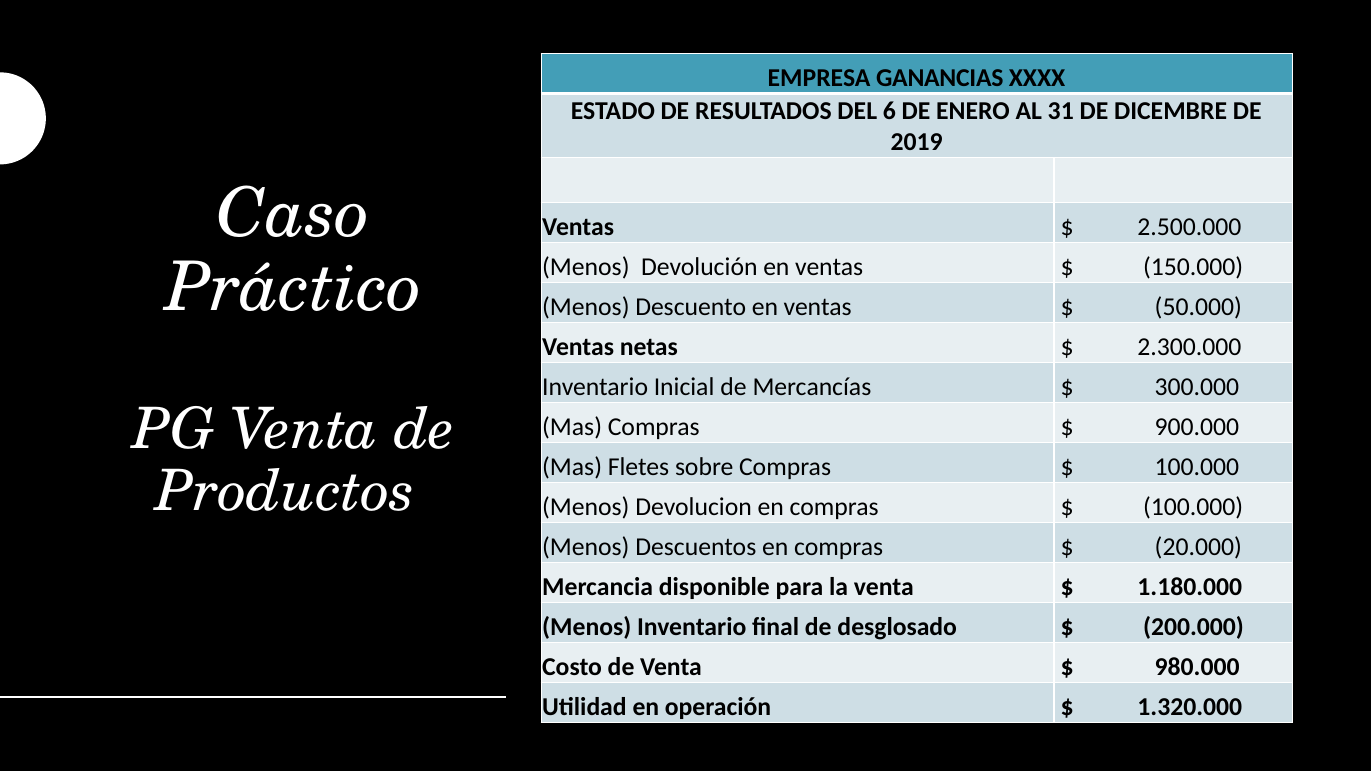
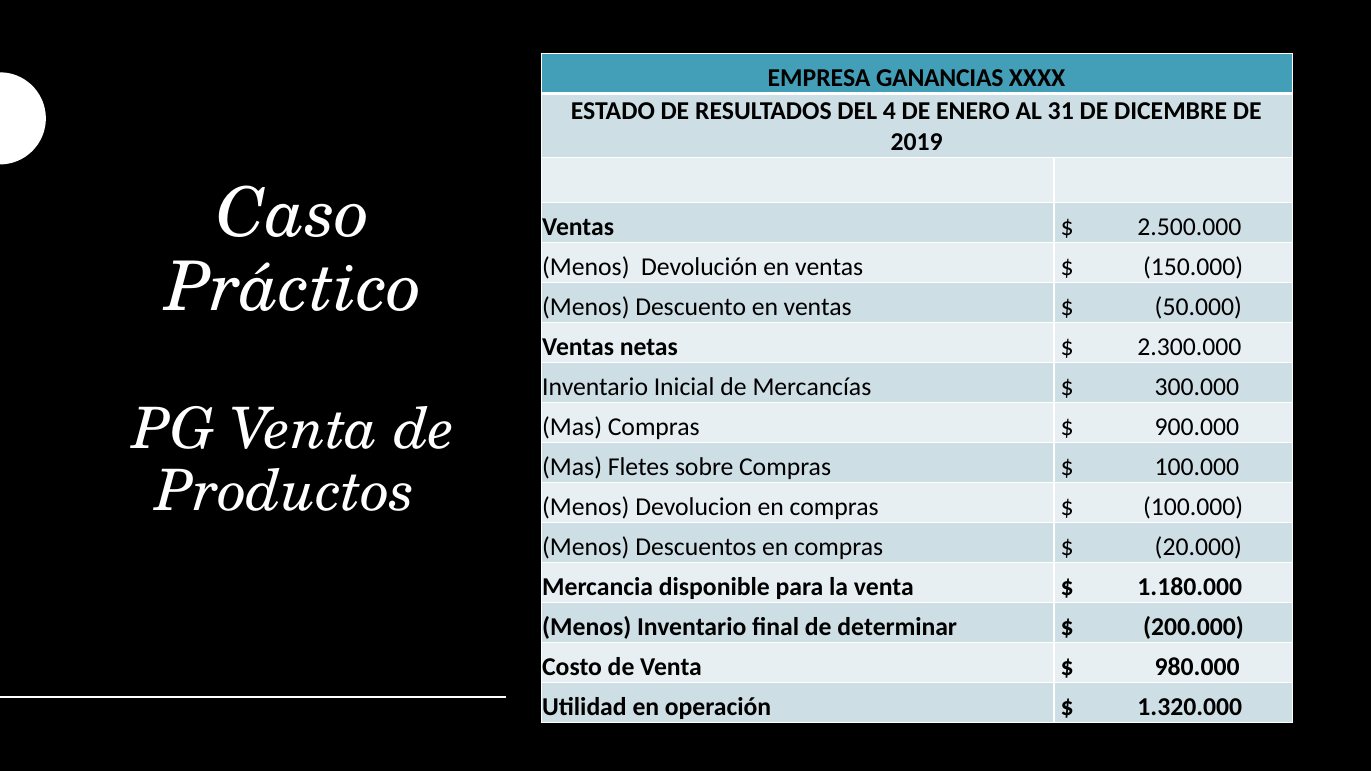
6: 6 -> 4
desglosado: desglosado -> determinar
